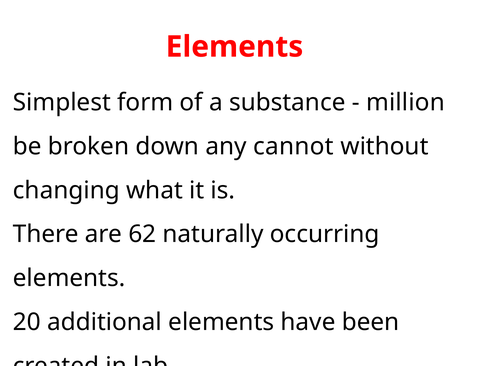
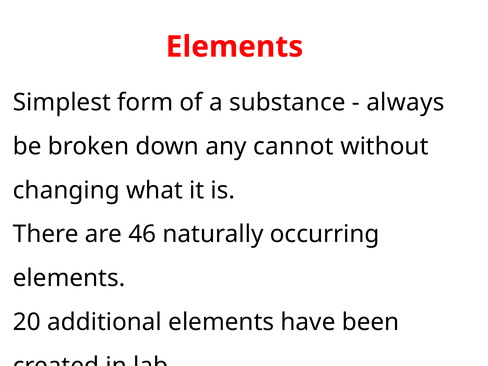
million: million -> always
62: 62 -> 46
